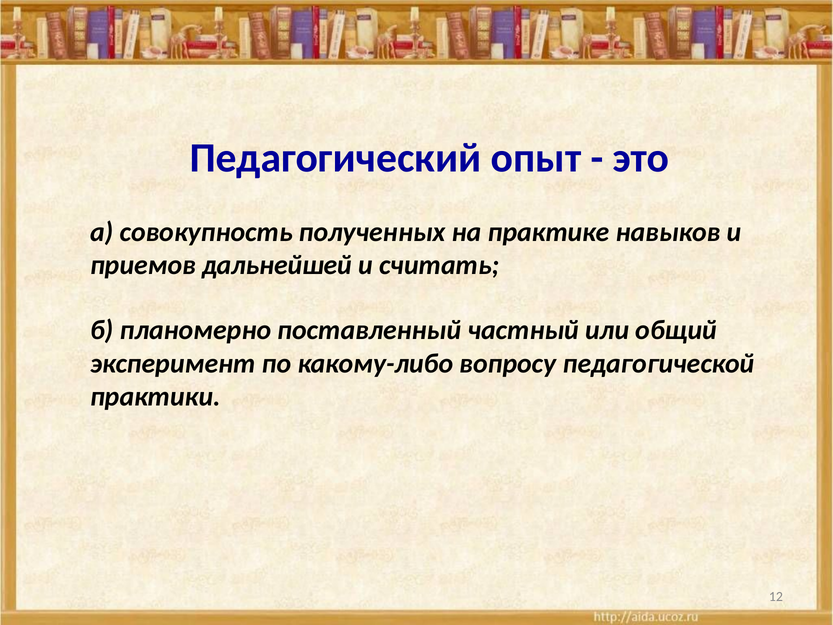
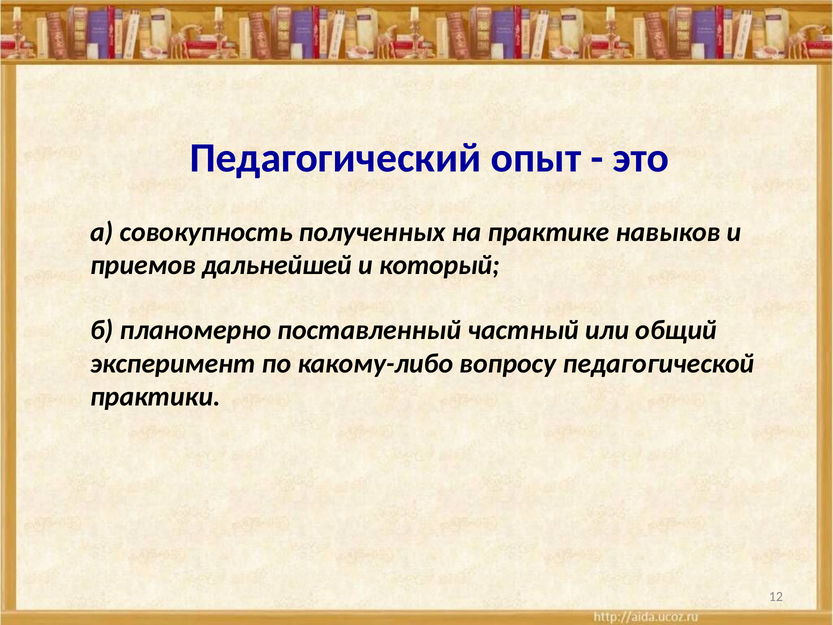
считать: считать -> который
